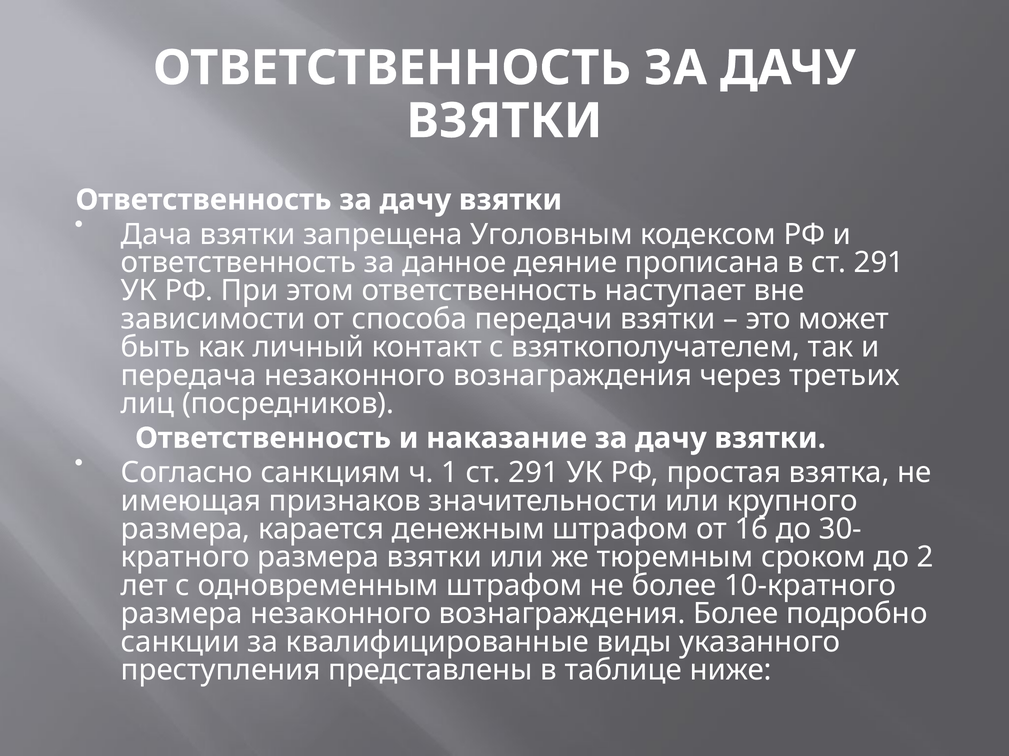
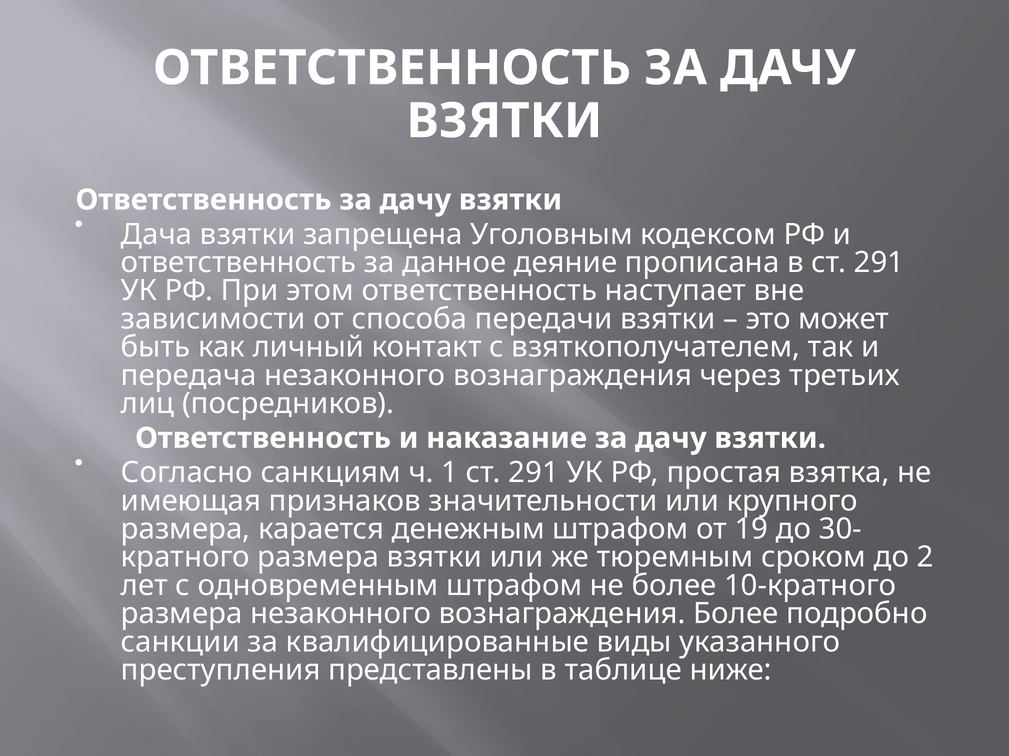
16: 16 -> 19
